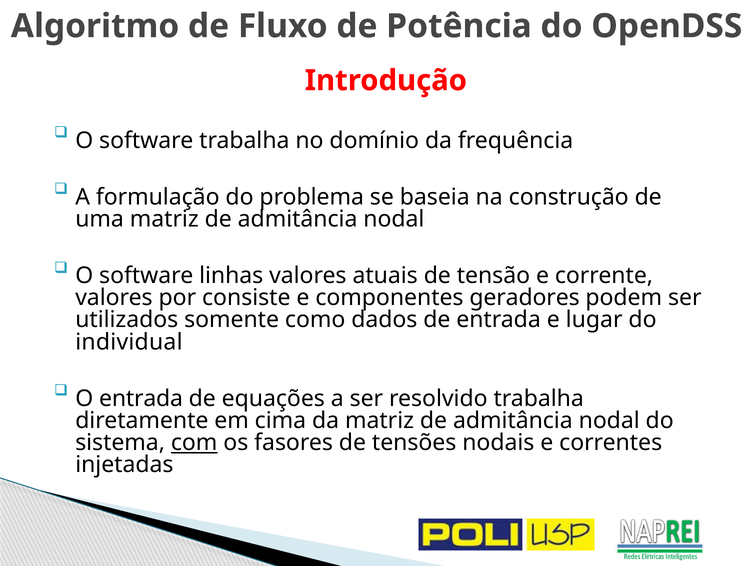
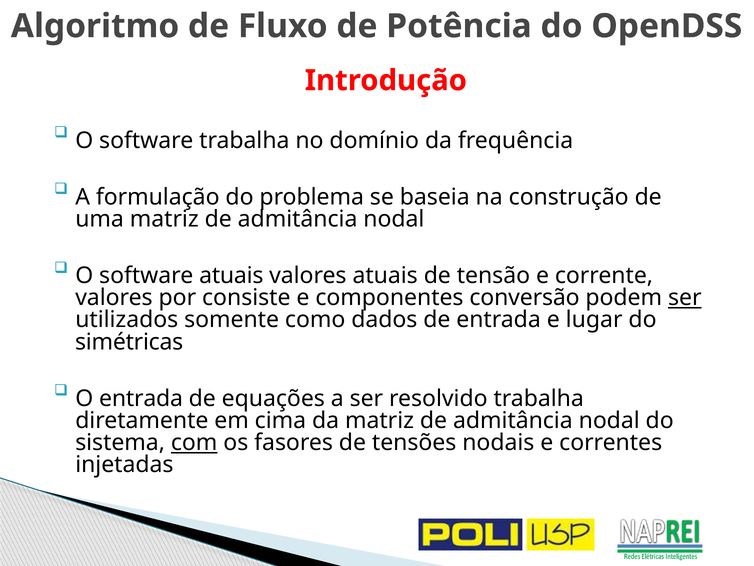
software linhas: linhas -> atuais
geradores: geradores -> conversão
ser at (685, 297) underline: none -> present
individual: individual -> simétricas
